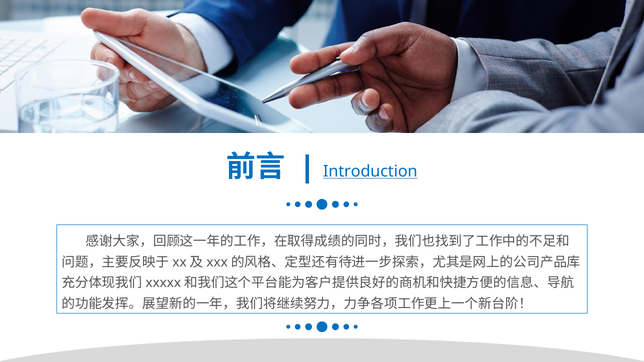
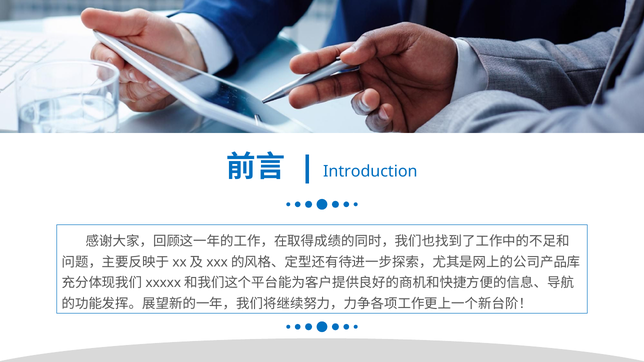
Introduction underline: present -> none
